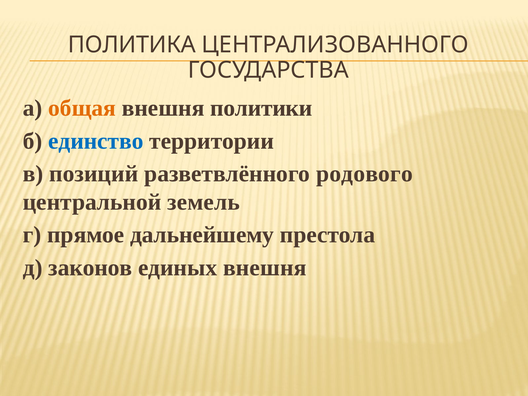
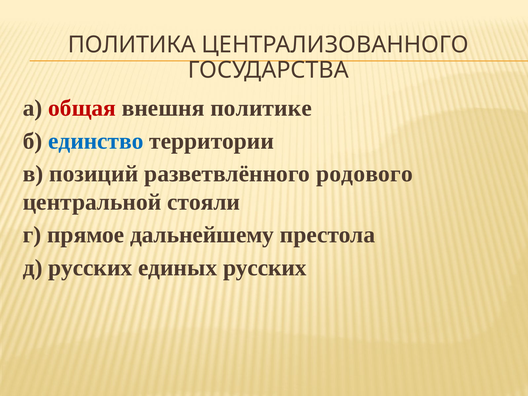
общая colour: orange -> red
политики: политики -> политике
земель: земель -> стояли
д законов: законов -> русских
единых внешня: внешня -> русских
